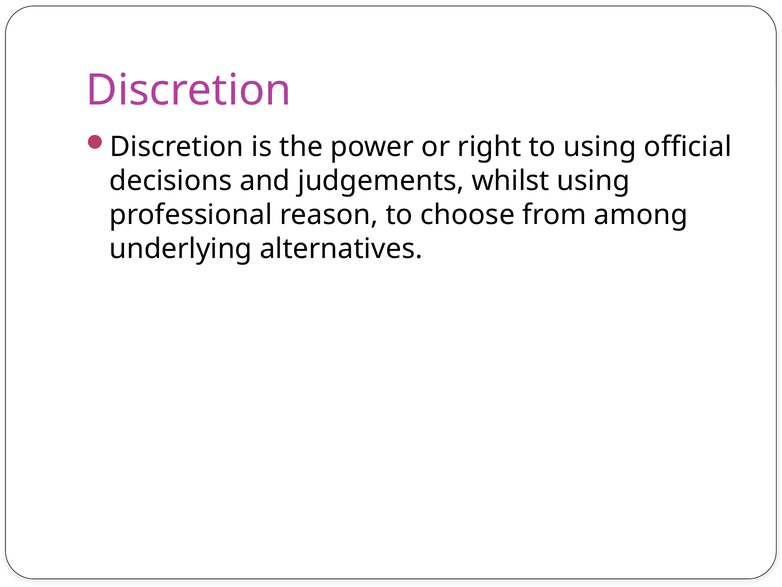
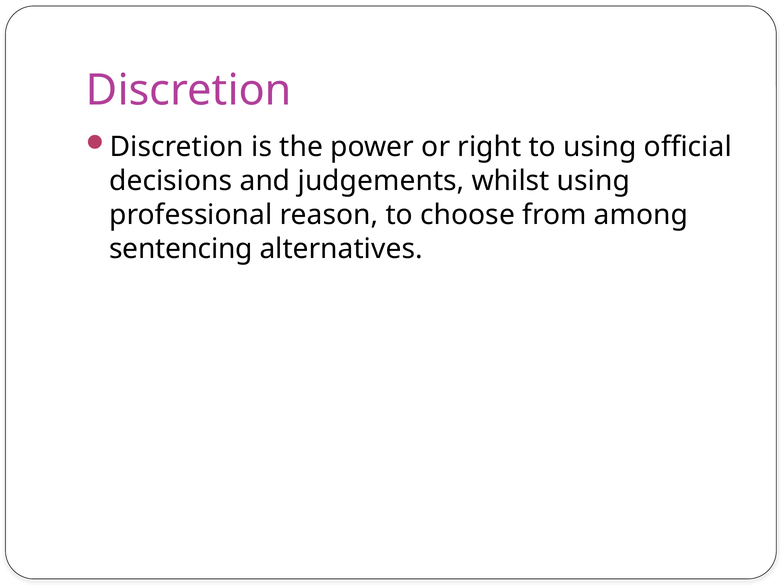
underlying: underlying -> sentencing
